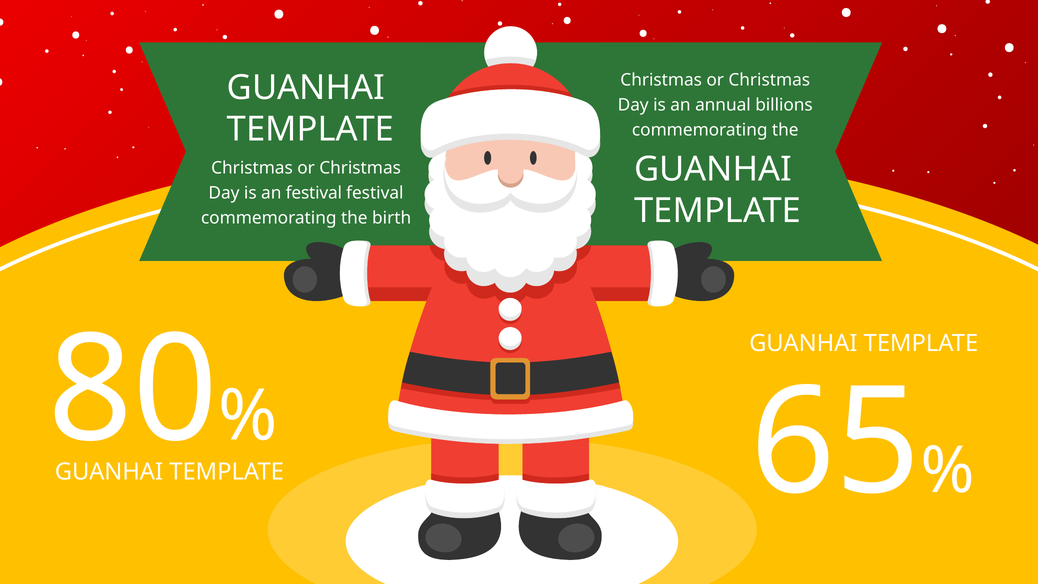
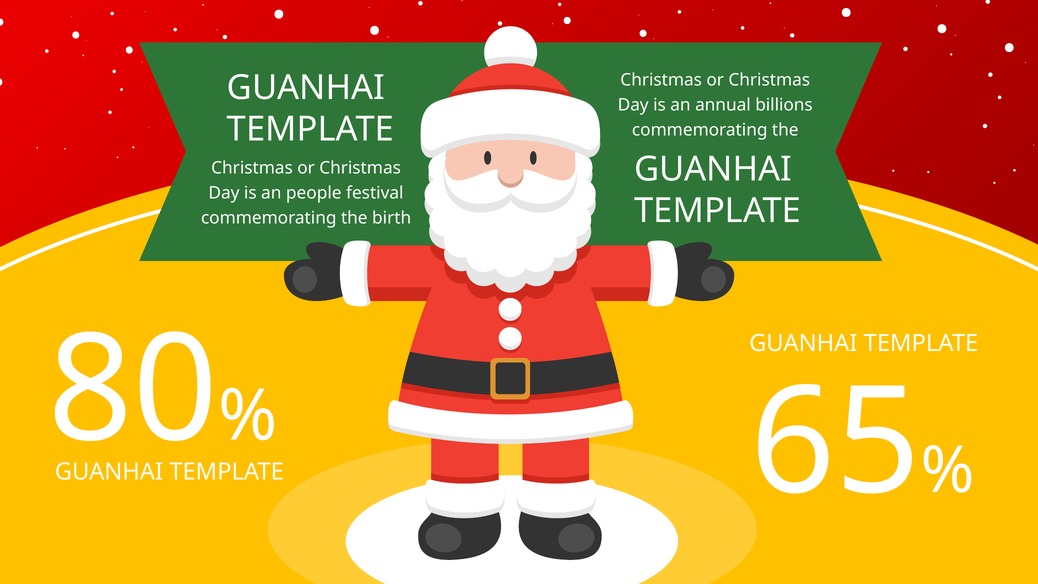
an festival: festival -> people
